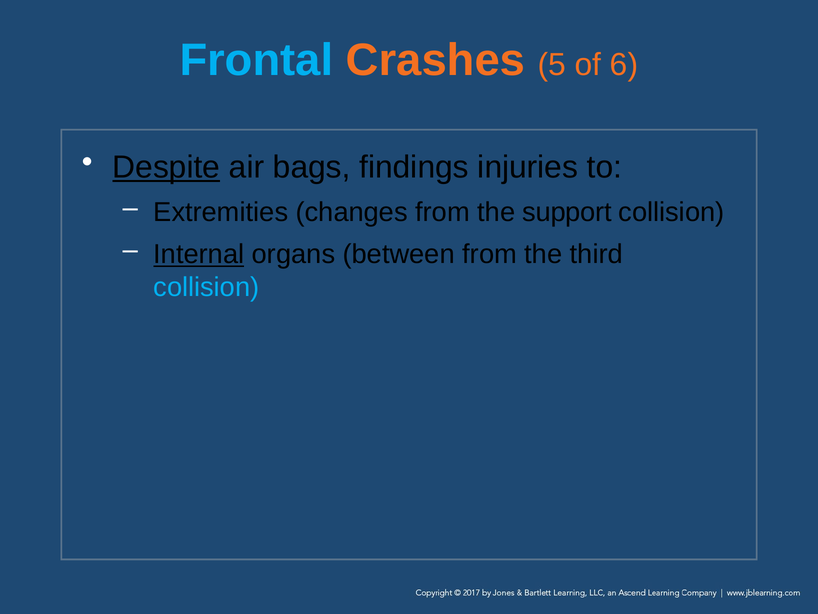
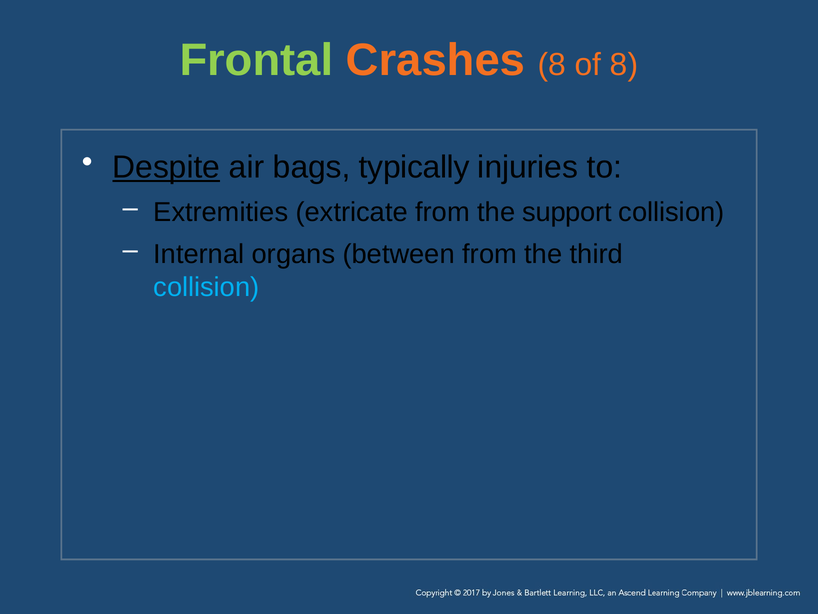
Frontal colour: light blue -> light green
Crashes 5: 5 -> 8
of 6: 6 -> 8
findings: findings -> typically
changes: changes -> extricate
Internal underline: present -> none
